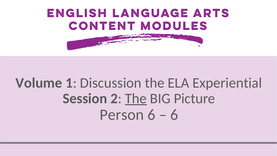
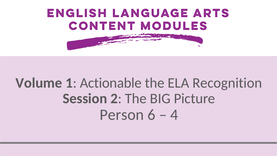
Discussion: Discussion -> Actionable
Experiential: Experiential -> Recognition
The at (136, 98) underline: present -> none
6 at (174, 115): 6 -> 4
